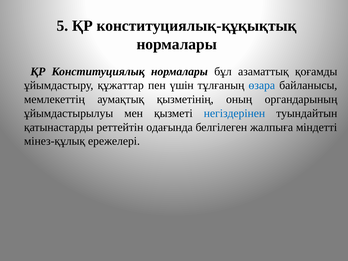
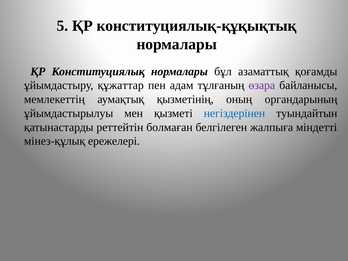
үшін: үшін -> адам
өзара colour: blue -> purple
одағында: одағында -> болмаған
